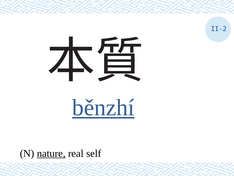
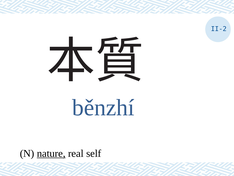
běnzhí underline: present -> none
